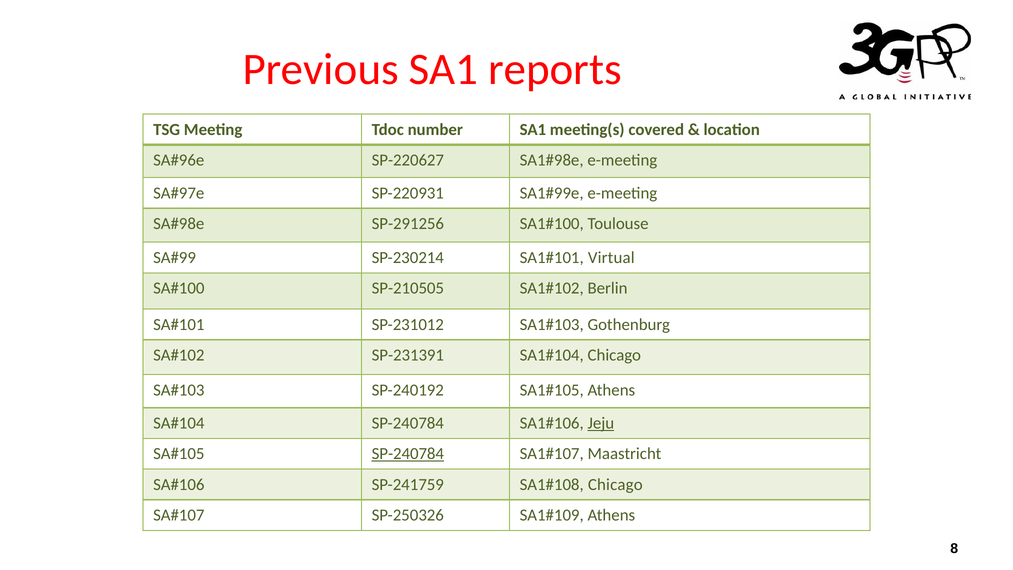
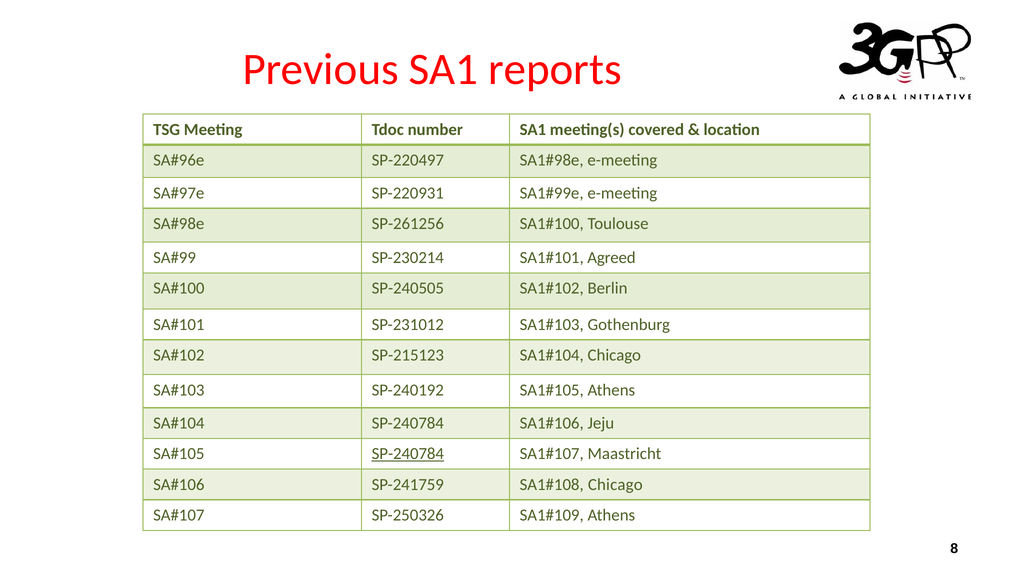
SP-220627: SP-220627 -> SP-220497
SP-291256: SP-291256 -> SP-261256
Virtual: Virtual -> Agreed
SP-210505: SP-210505 -> SP-240505
SP-231391: SP-231391 -> SP-215123
Jeju underline: present -> none
